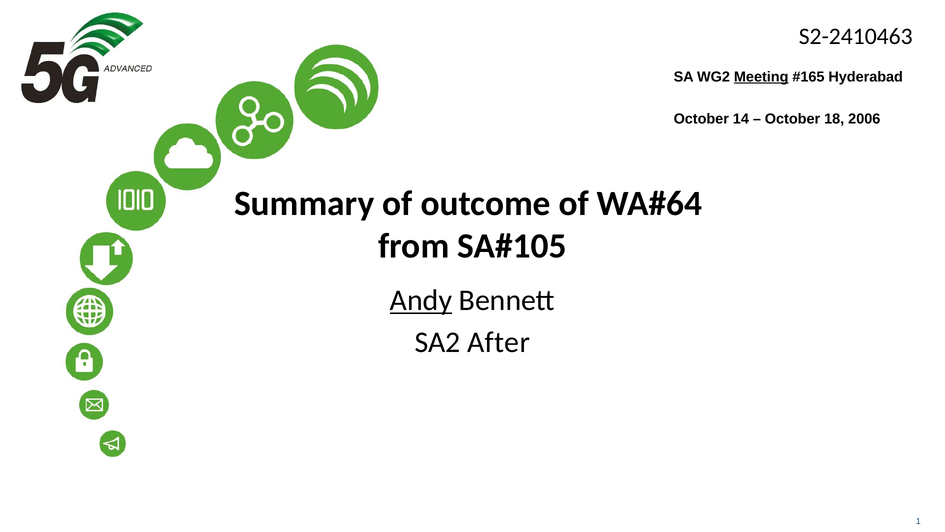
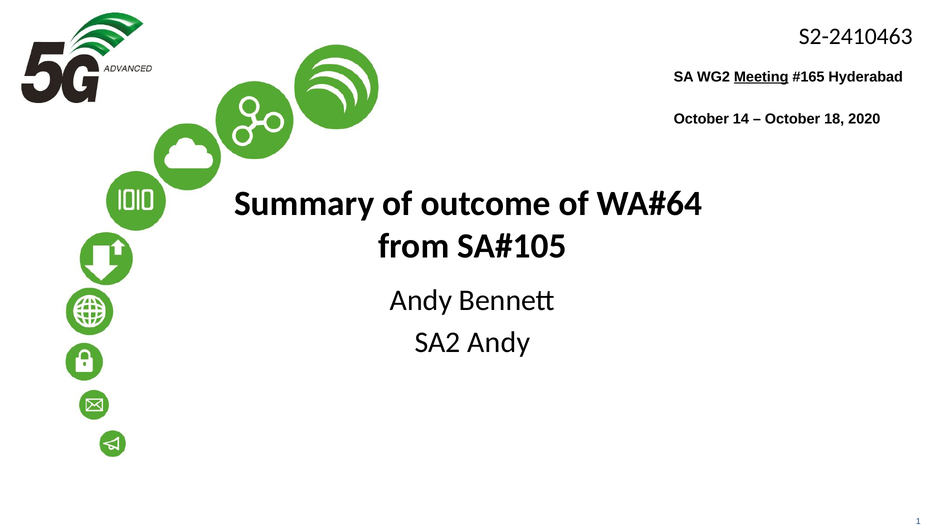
2006: 2006 -> 2020
Andy at (421, 300) underline: present -> none
SA2 After: After -> Andy
